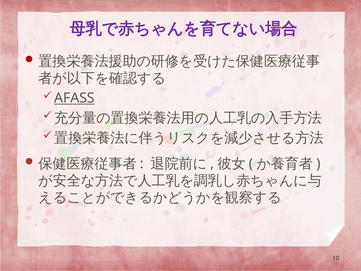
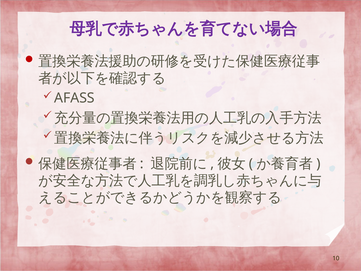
AFASS underline: present -> none
